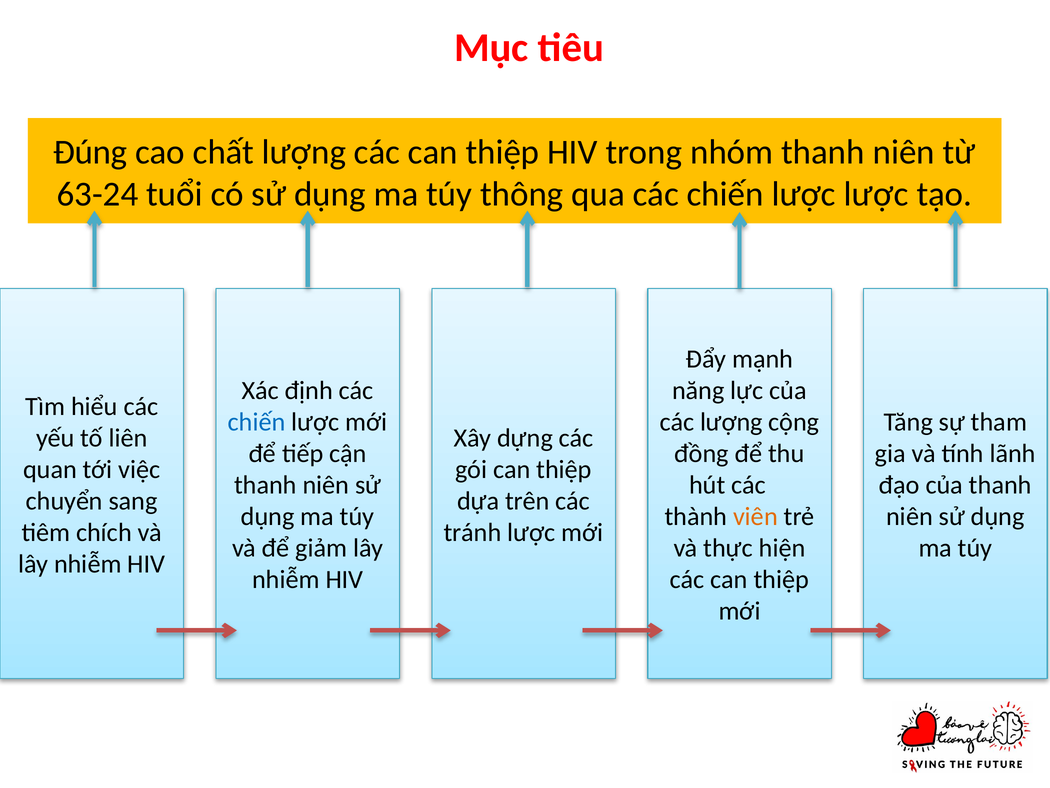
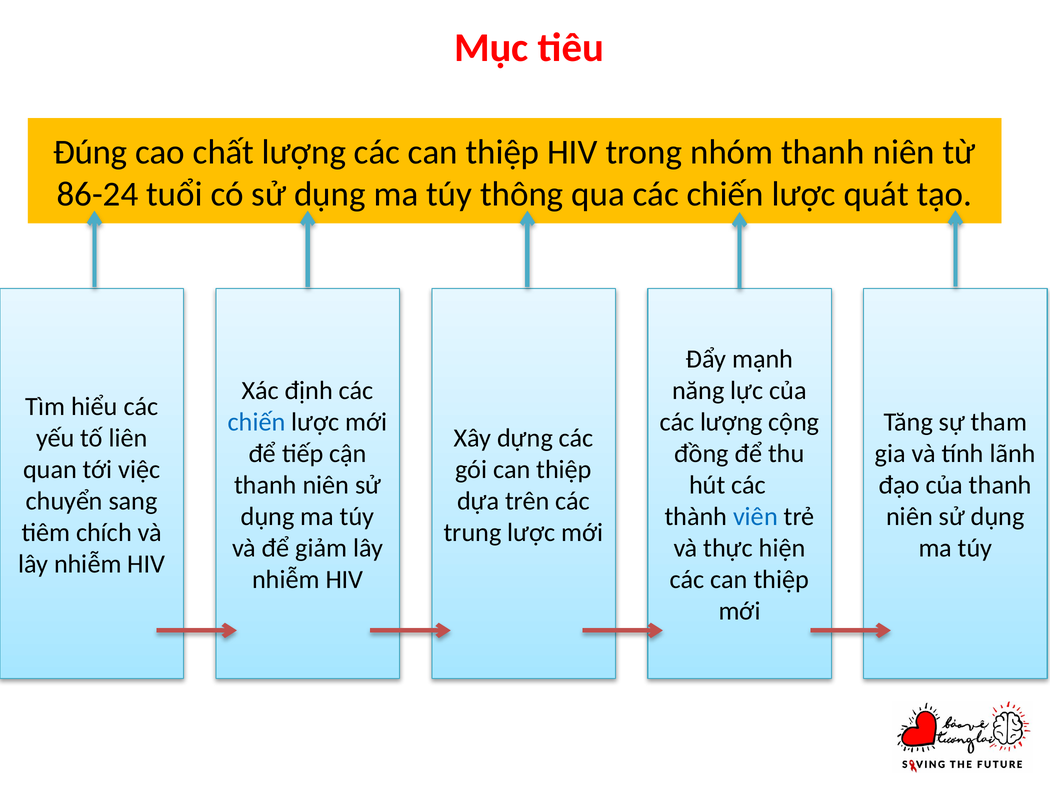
63-24: 63-24 -> 86-24
lược lược: lược -> quát
viên colour: orange -> blue
tránh: tránh -> trung
